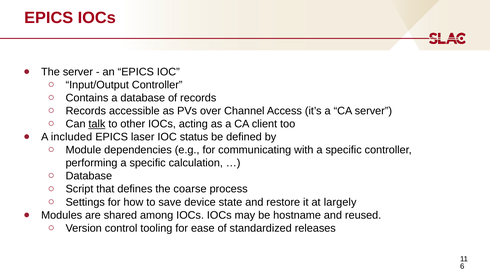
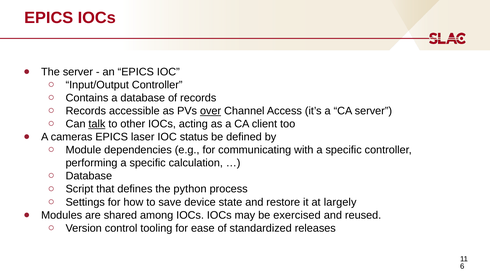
over underline: none -> present
included: included -> cameras
coarse: coarse -> python
hostname: hostname -> exercised
